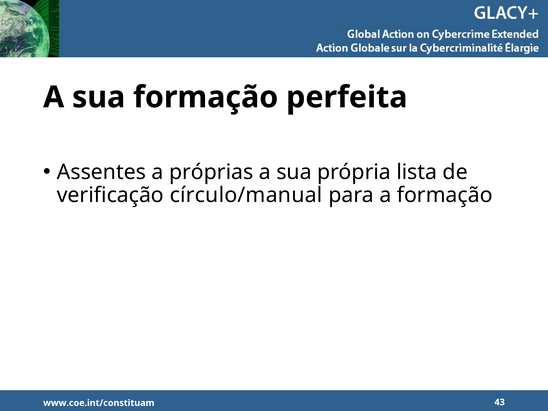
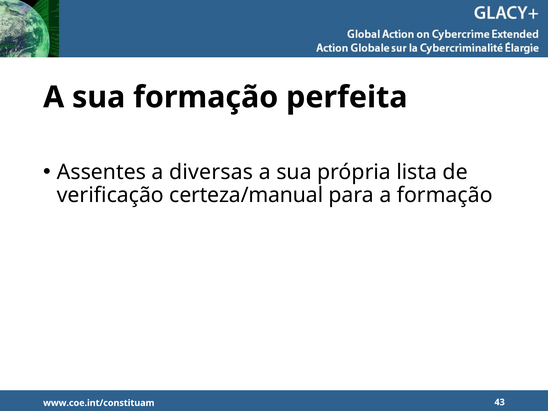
próprias: próprias -> diversas
círculo/manual: círculo/manual -> certeza/manual
